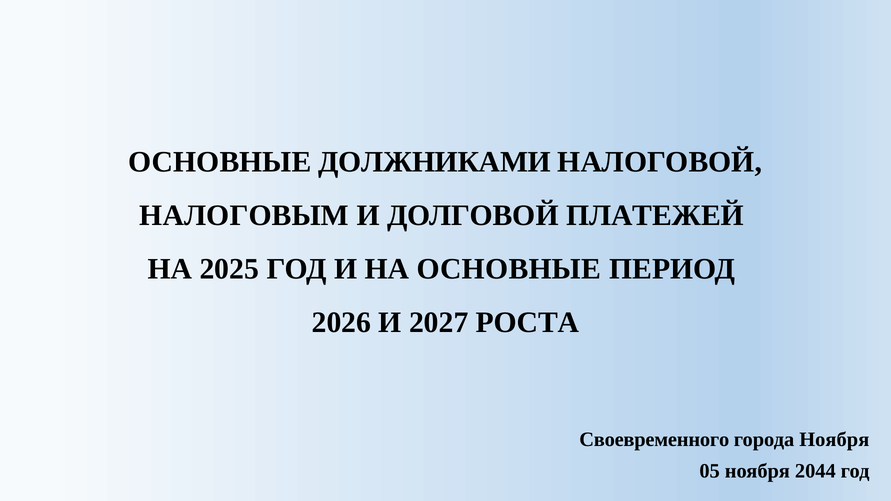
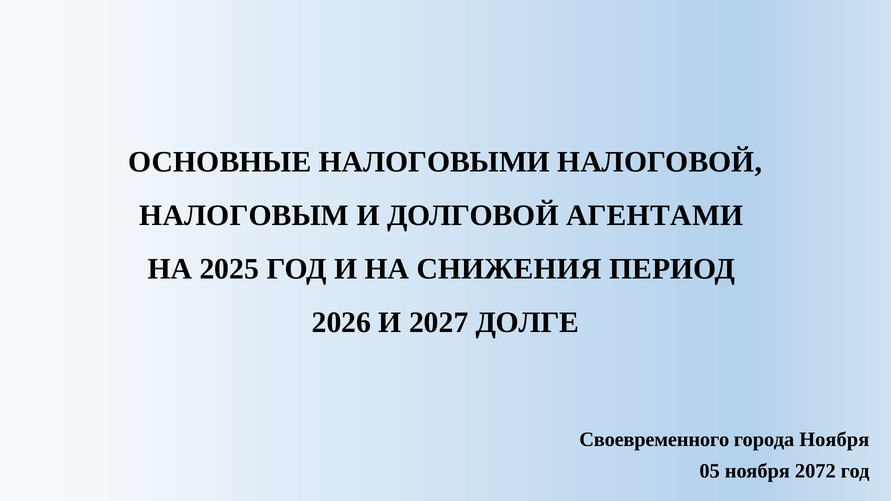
ДОЛЖНИКАМИ: ДОЛЖНИКАМИ -> НАЛОГОВЫМИ
ПЛАТЕЖЕЙ: ПЛАТЕЖЕЙ -> АГЕНТАМИ
НА ОСНОВНЫЕ: ОСНОВНЫЕ -> СНИЖЕНИЯ
РОСТА: РОСТА -> ДОЛГЕ
2044: 2044 -> 2072
